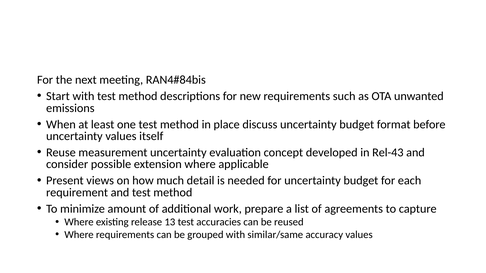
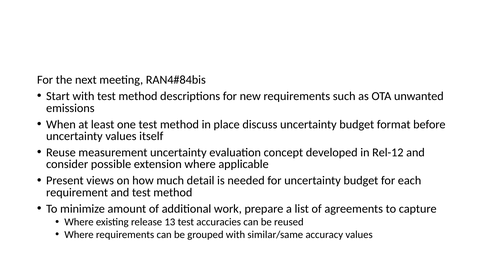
Rel-43: Rel-43 -> Rel-12
